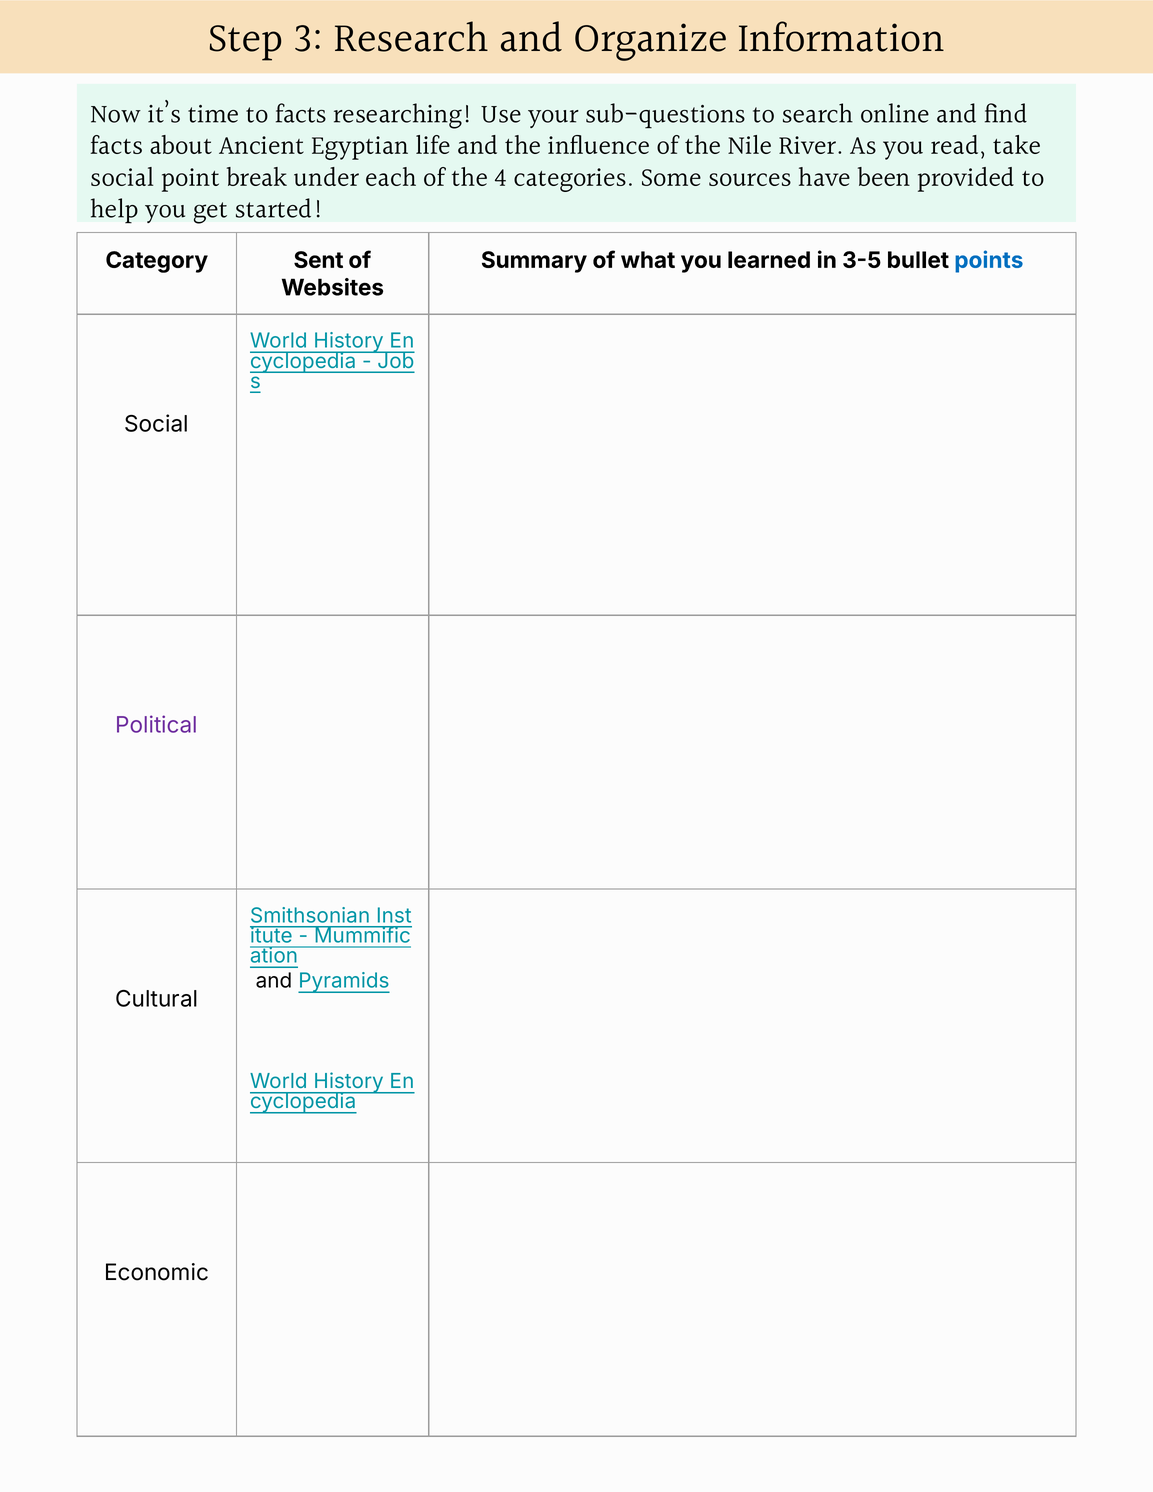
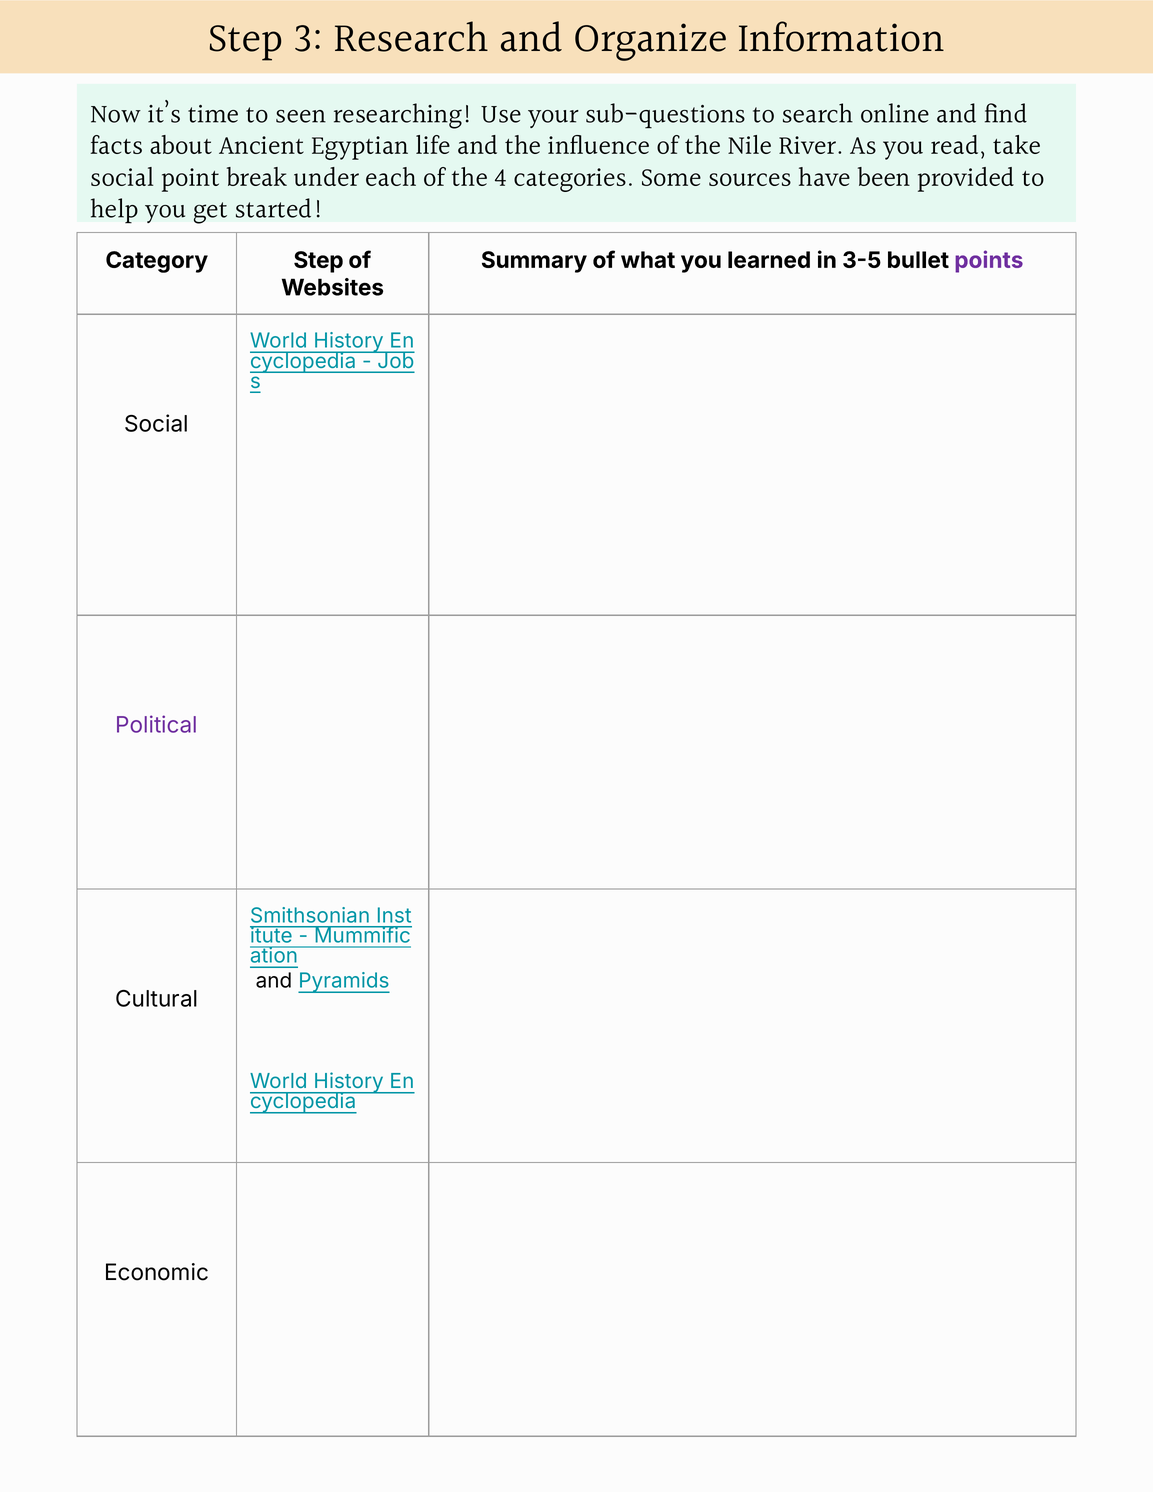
to facts: facts -> seen
Category Sent: Sent -> Step
points colour: blue -> purple
